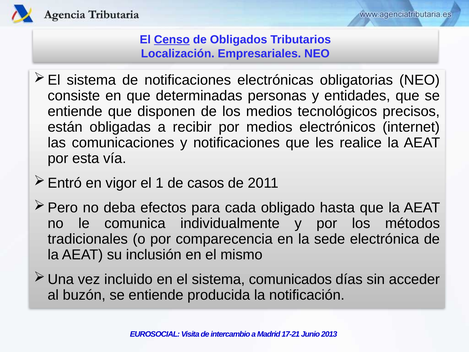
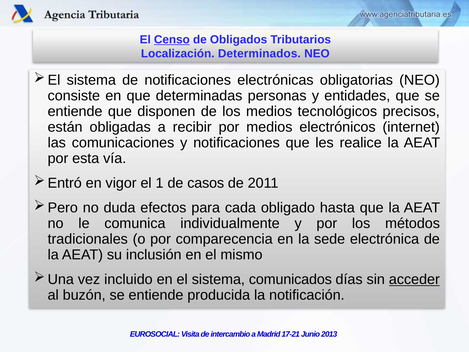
Empresariales: Empresariales -> Determinados
deba: deba -> duda
acceder underline: none -> present
